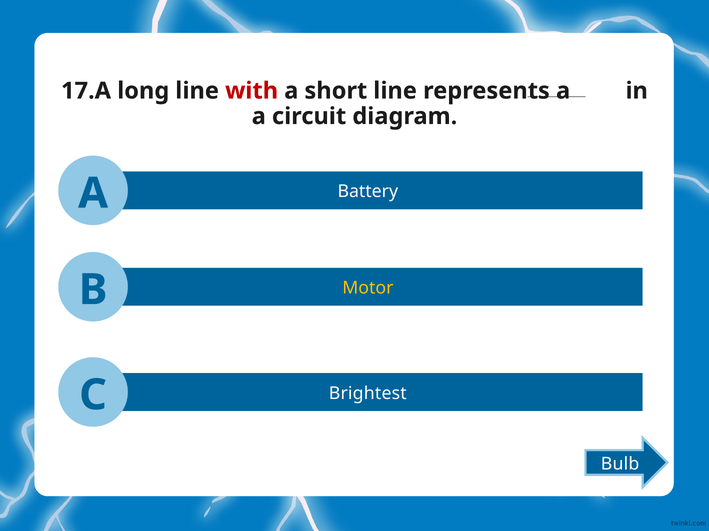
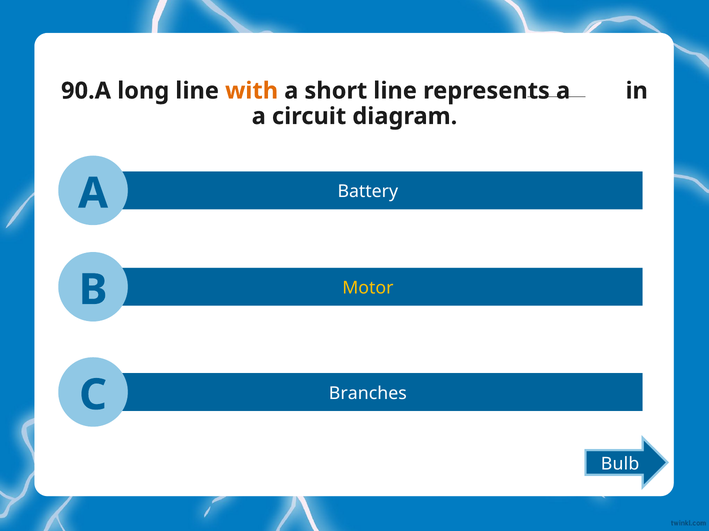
17.A: 17.A -> 90.A
with colour: red -> orange
Brightest: Brightest -> Branches
